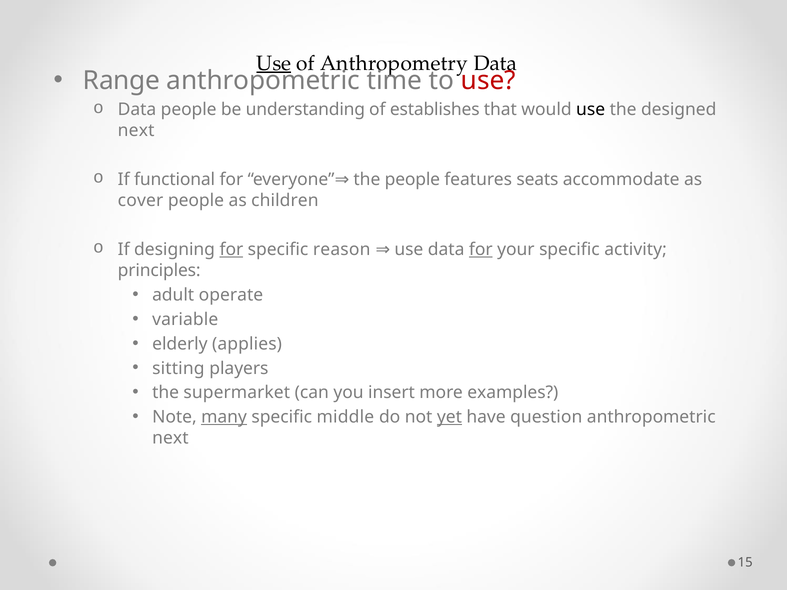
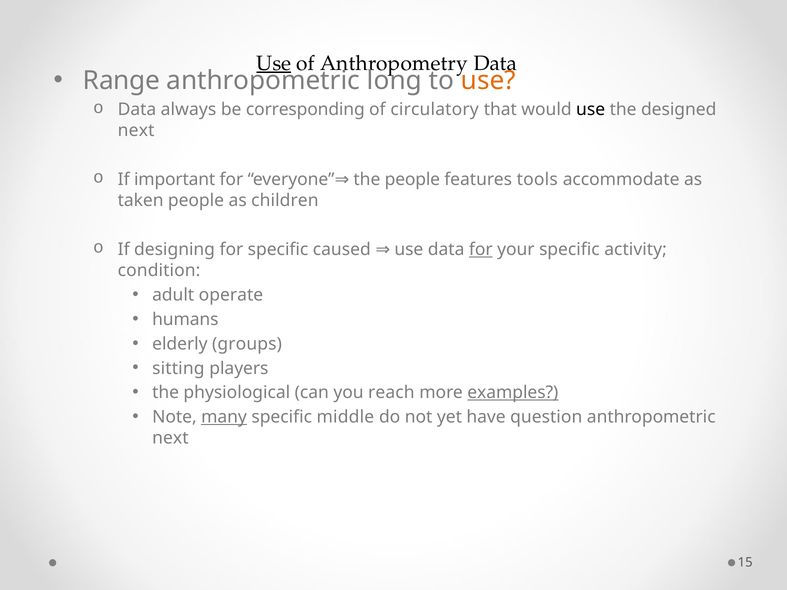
time: time -> long
use at (488, 81) colour: red -> orange
Data people: people -> always
understanding: understanding -> corresponding
establishes: establishes -> circulatory
functional: functional -> important
seats: seats -> tools
cover: cover -> taken
for at (231, 250) underline: present -> none
reason: reason -> caused
principles: principles -> condition
variable: variable -> humans
applies: applies -> groups
supermarket: supermarket -> physiological
insert: insert -> reach
examples underline: none -> present
yet underline: present -> none
